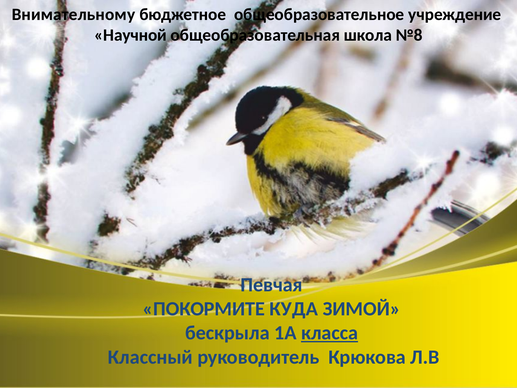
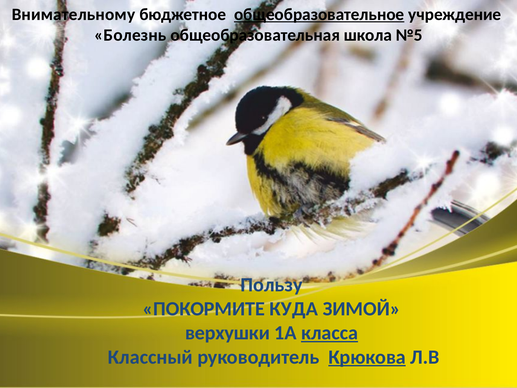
общеобразовательное underline: none -> present
Научной: Научной -> Болезнь
№8: №8 -> №5
Певчая: Певчая -> Пользу
бескрыла: бескрыла -> верхушки
Крюкова underline: none -> present
